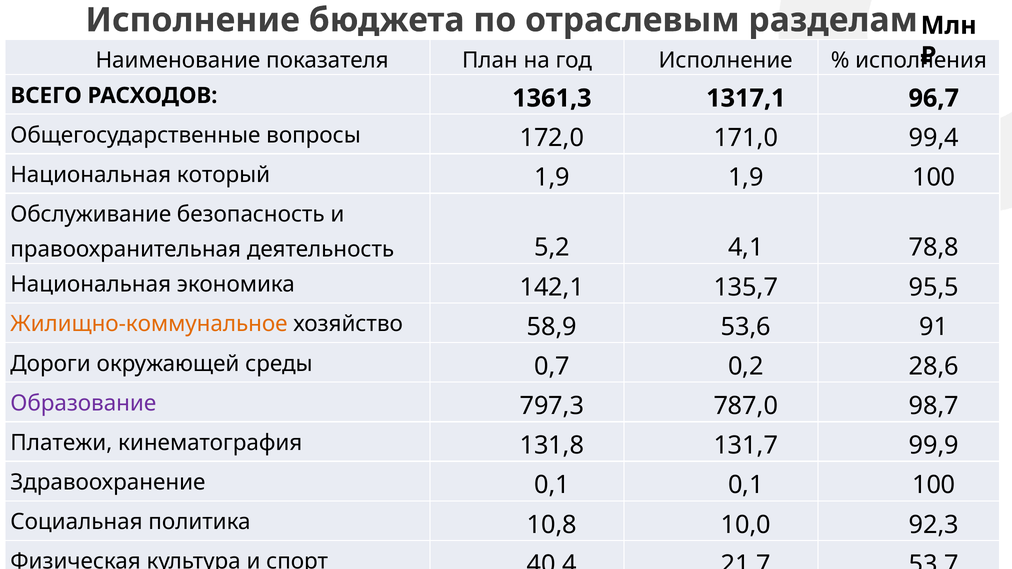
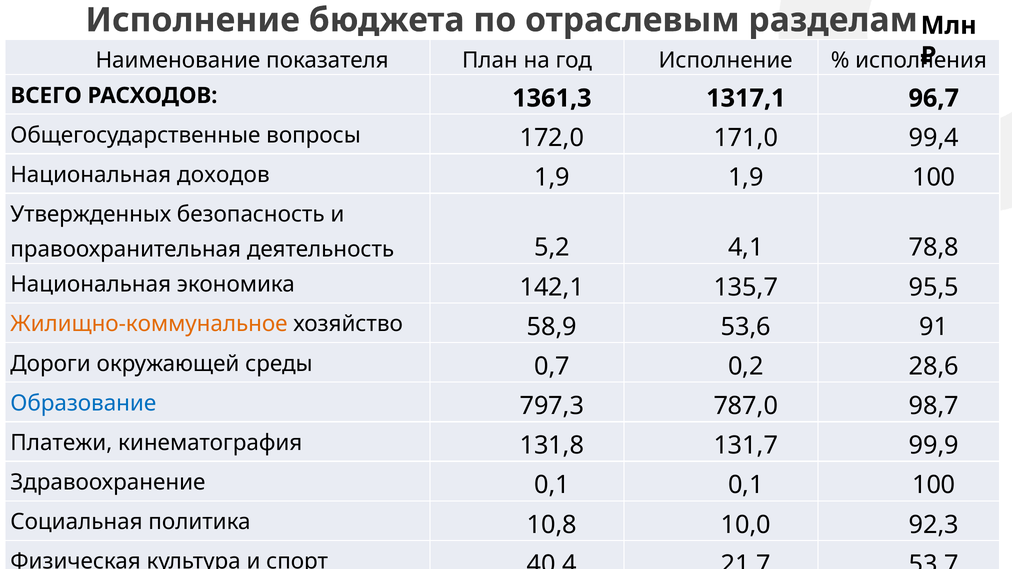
который: который -> доходов
Обслуживание at (91, 214): Обслуживание -> Утвержденных
Образование colour: purple -> blue
